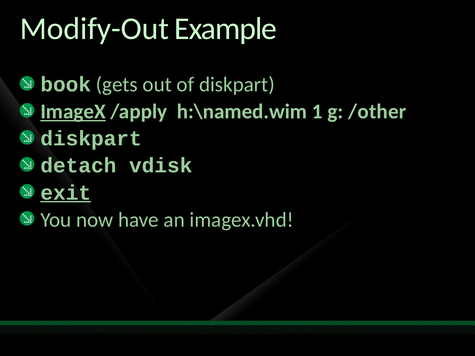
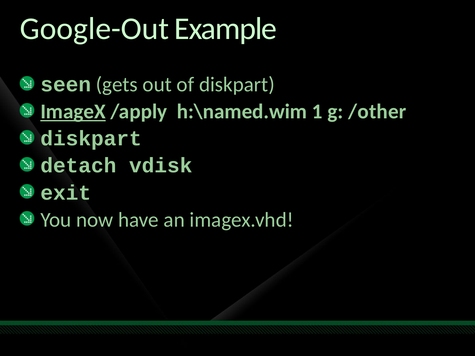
Modify-Out: Modify-Out -> Google-Out
book: book -> seen
exit underline: present -> none
